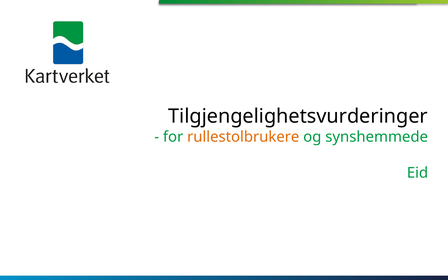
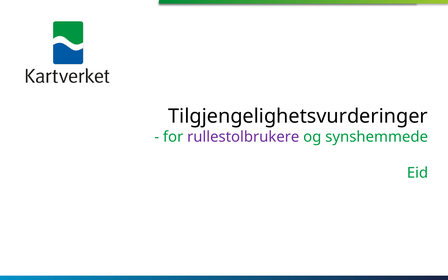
rullestolbrukere colour: orange -> purple
